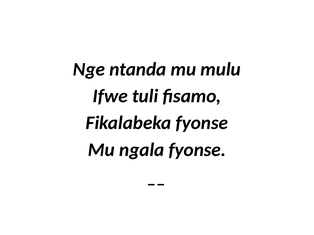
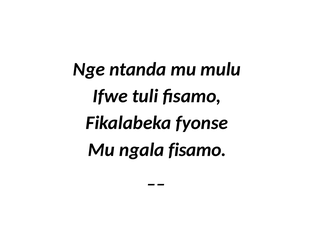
ngala fyonse: fyonse -> fisamo
